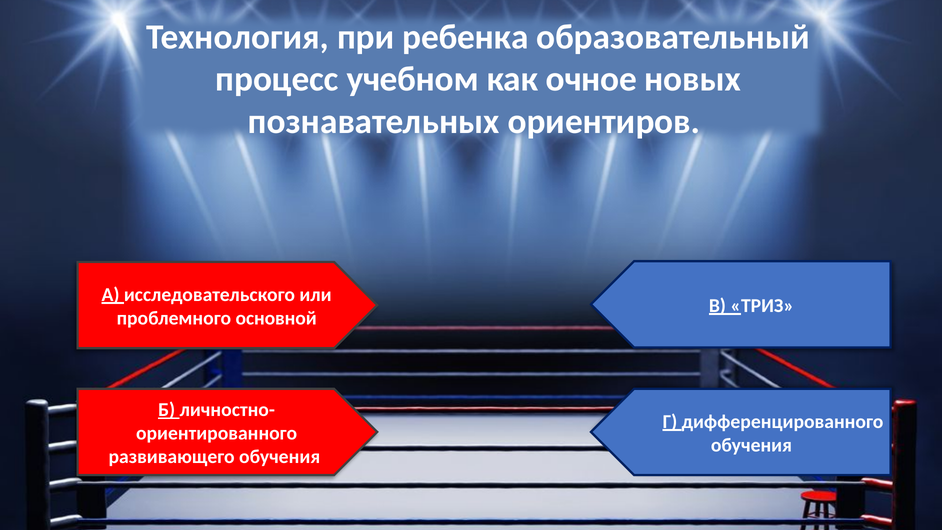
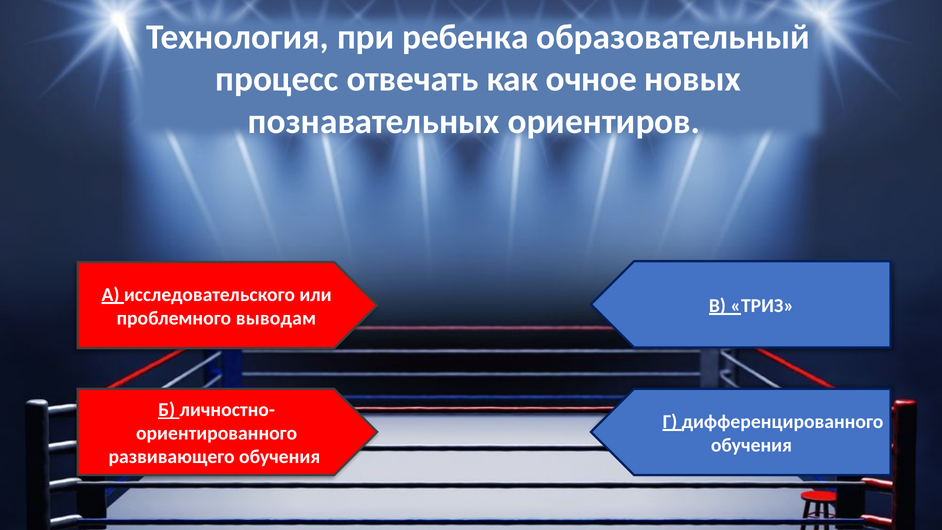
учебном: учебном -> отвечать
основной: основной -> выводам
